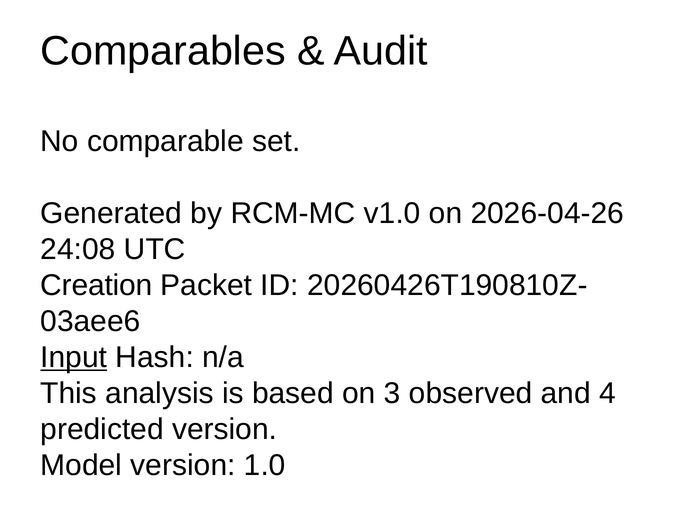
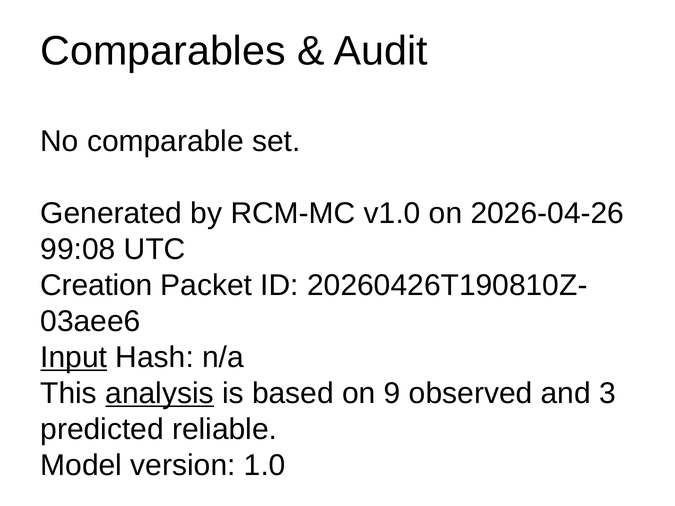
24:08: 24:08 -> 99:08
analysis underline: none -> present
3: 3 -> 9
4: 4 -> 3
predicted version: version -> reliable
